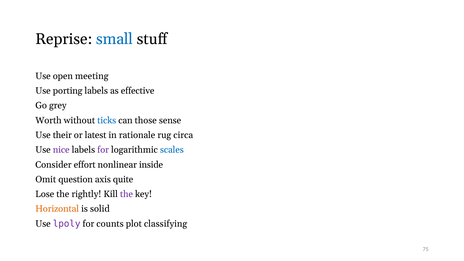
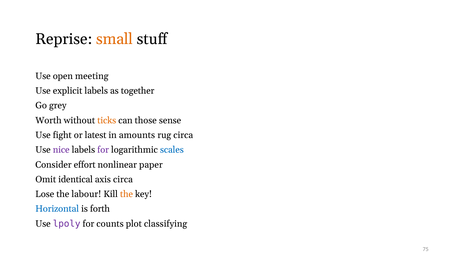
small colour: blue -> orange
porting: porting -> explicit
effective: effective -> together
ticks colour: blue -> orange
their: their -> fight
rationale: rationale -> amounts
inside: inside -> paper
question: question -> identical
axis quite: quite -> circa
rightly: rightly -> labour
the at (126, 194) colour: purple -> orange
Horizontal colour: orange -> blue
solid: solid -> forth
